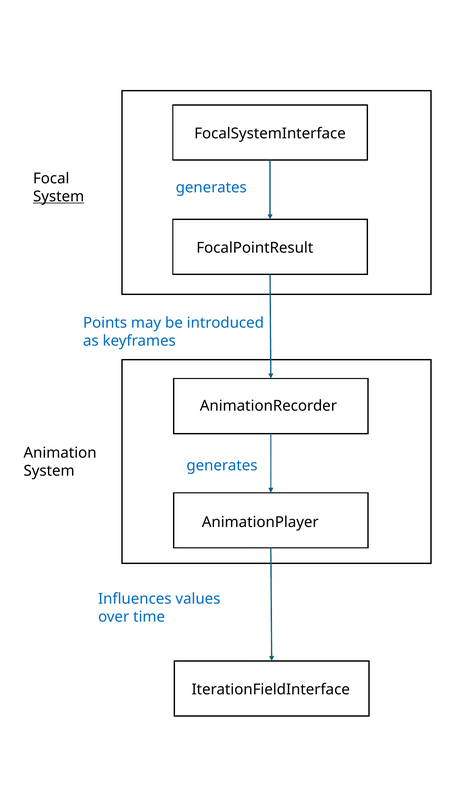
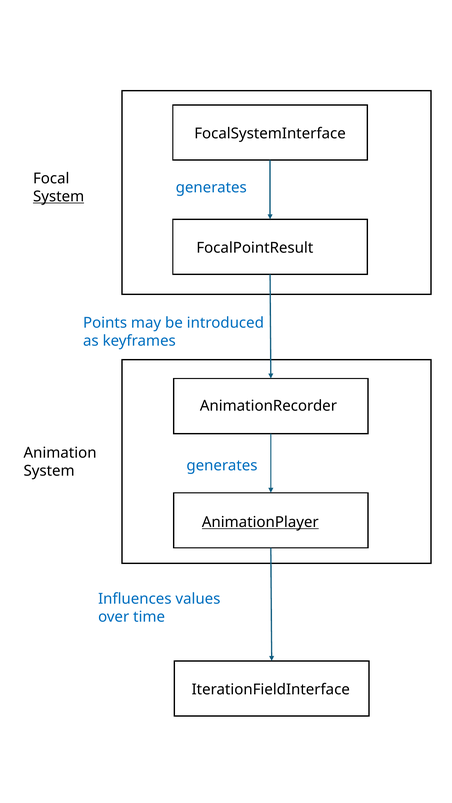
AnimationPlayer underline: none -> present
